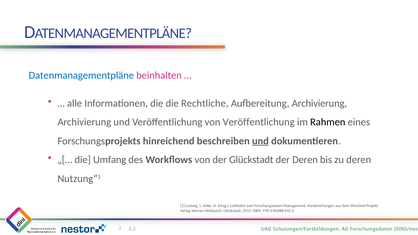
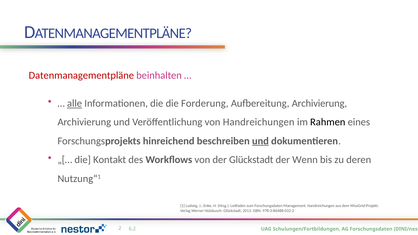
Datenmanagementpläne colour: blue -> red
alle underline: none -> present
Rechtliche: Rechtliche -> Forderung
von Veröffentlichung: Veröffentlichung -> Handreichungen
Umfang: Umfang -> Kontakt
der Deren: Deren -> Wenn
